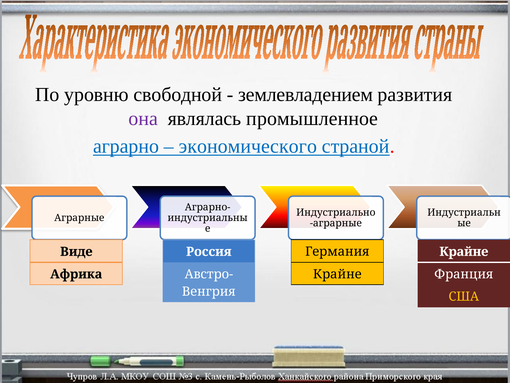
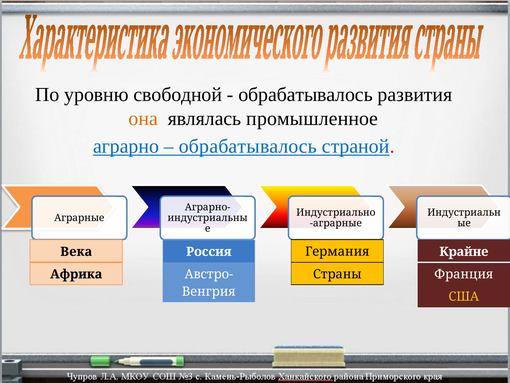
землевладением at (306, 95): землевладением -> обрабатывалось
она colour: purple -> orange
экономического at (248, 146): экономического -> обрабатывалось
Виде: Виде -> Века
Крайне at (337, 274): Крайне -> Страны
